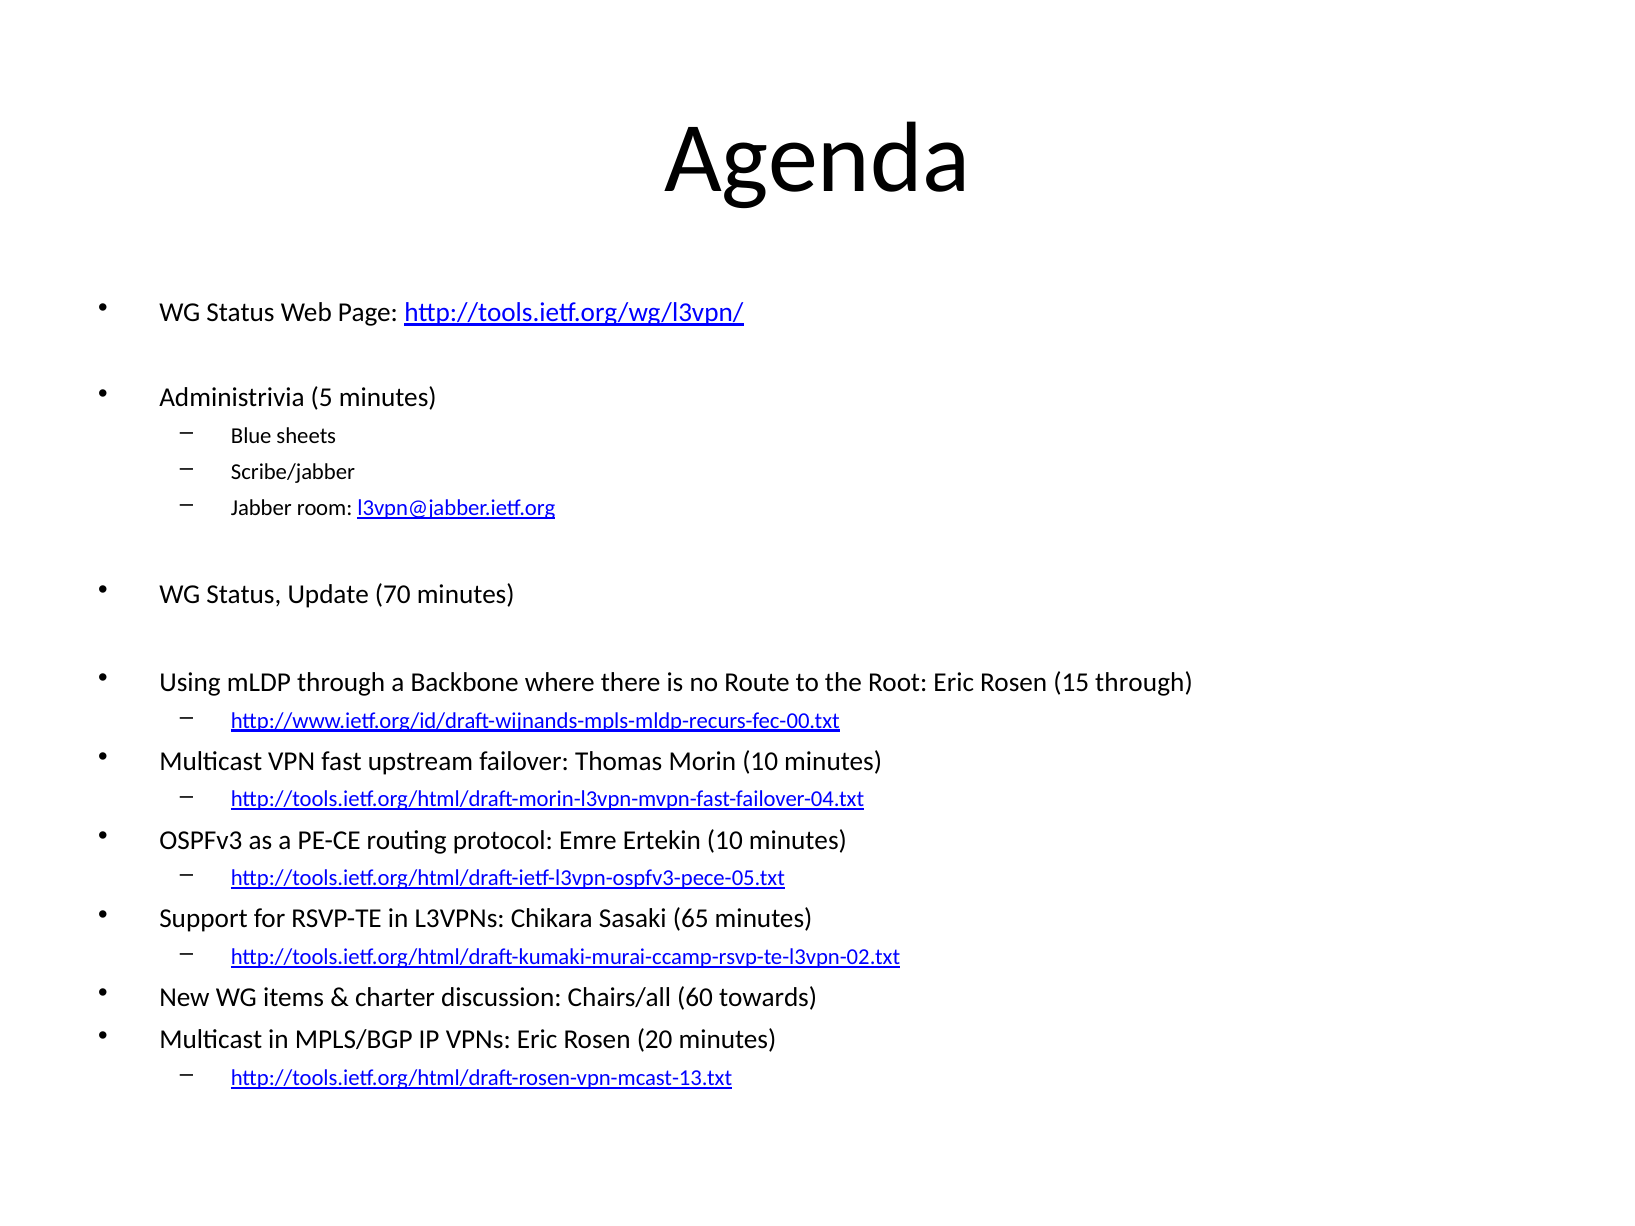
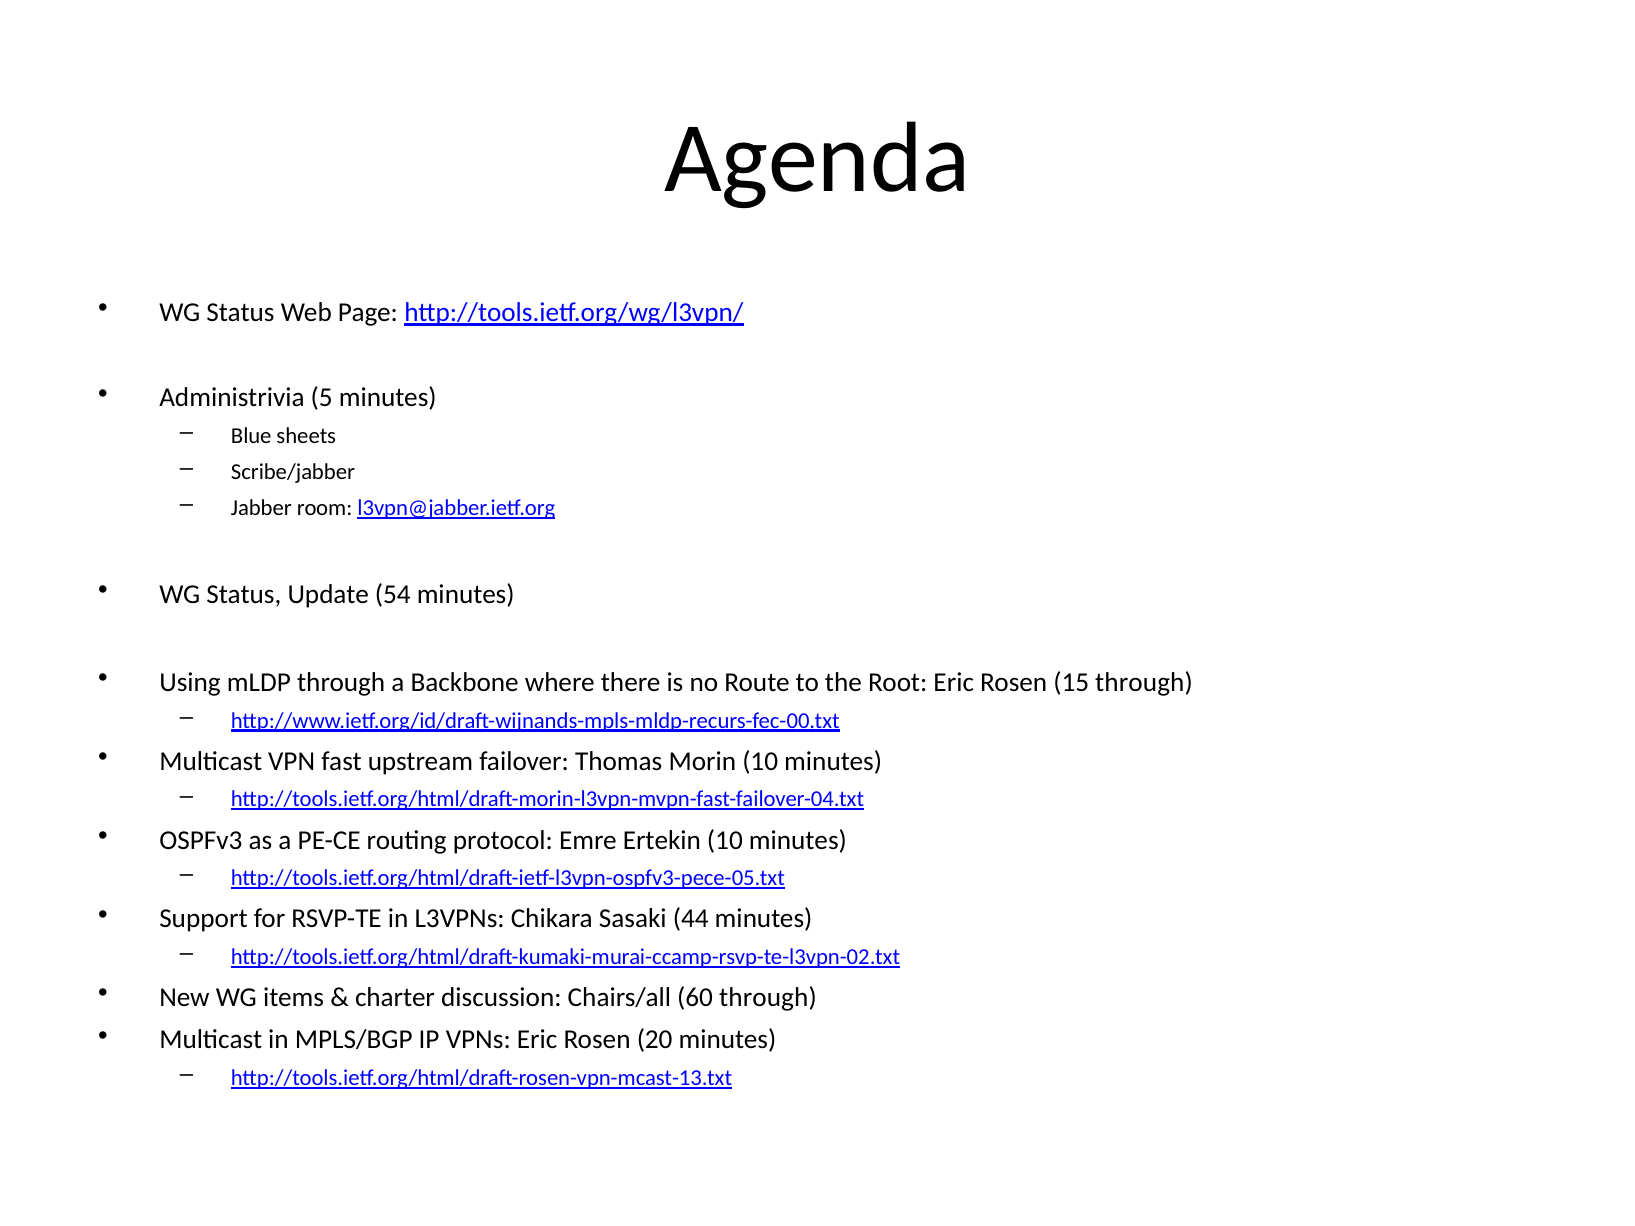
70: 70 -> 54
65: 65 -> 44
60 towards: towards -> through
